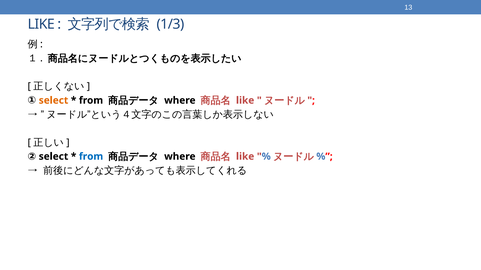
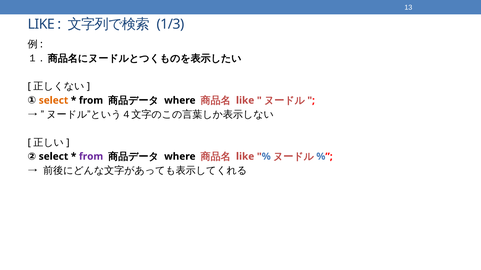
from at (91, 157) colour: blue -> purple
